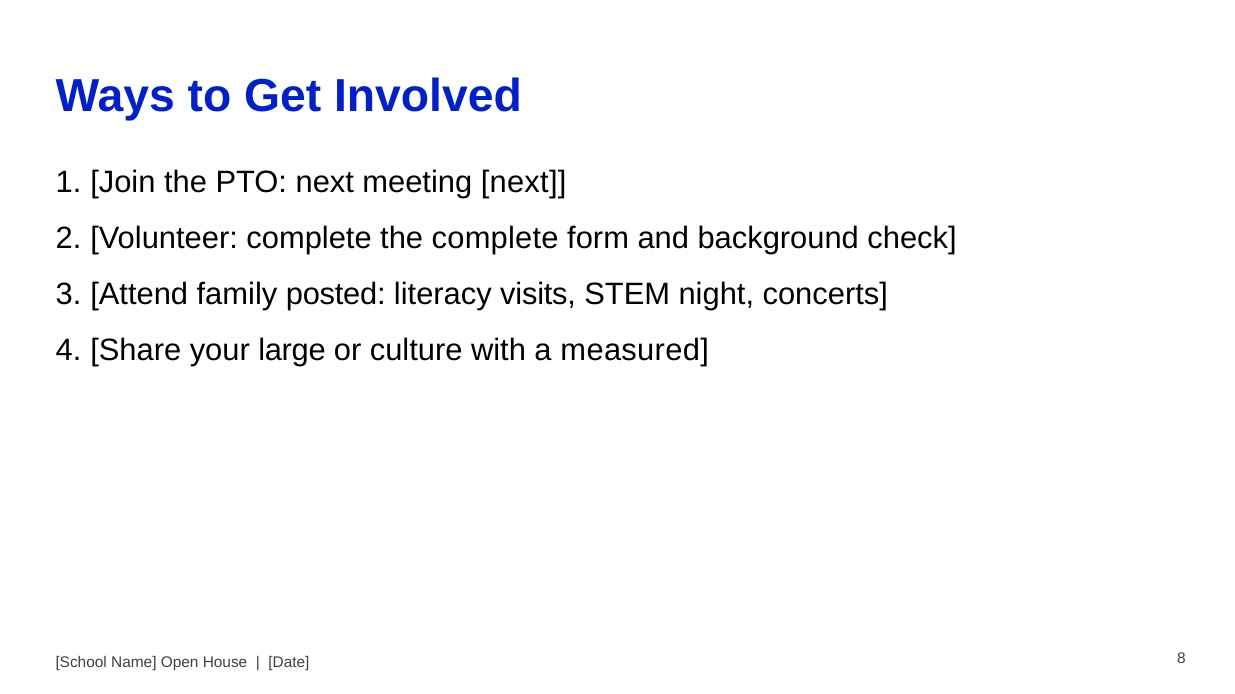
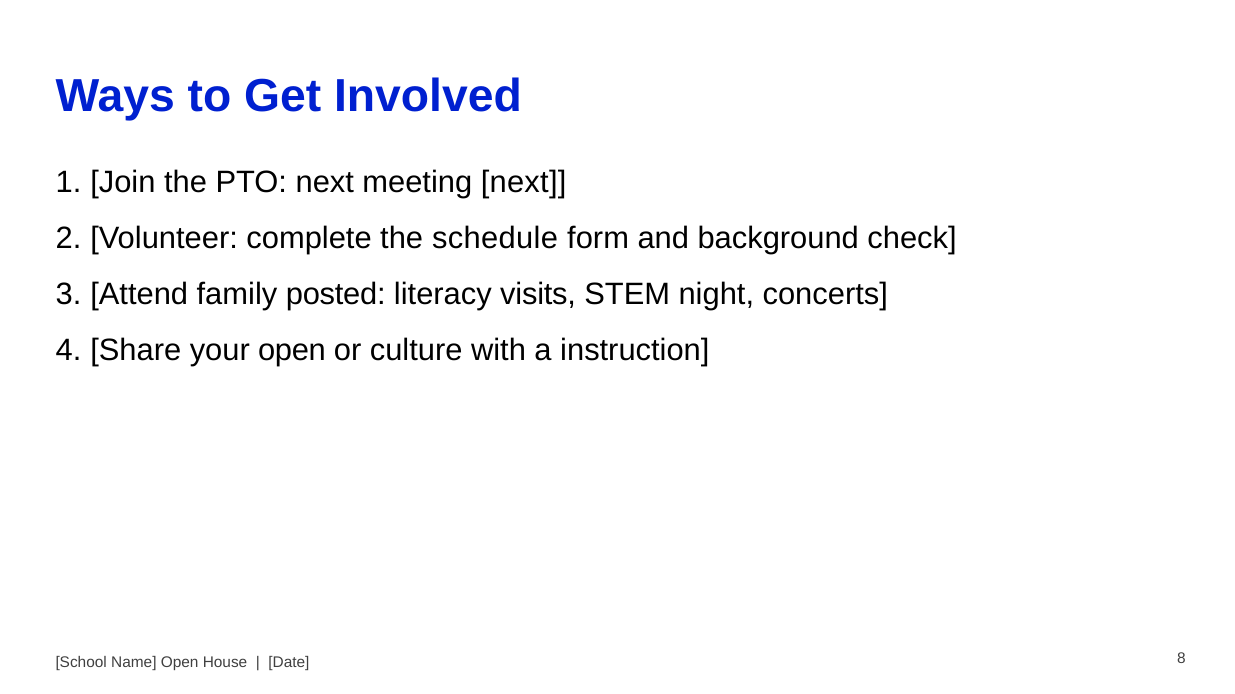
the complete: complete -> schedule
your large: large -> open
measured: measured -> instruction
